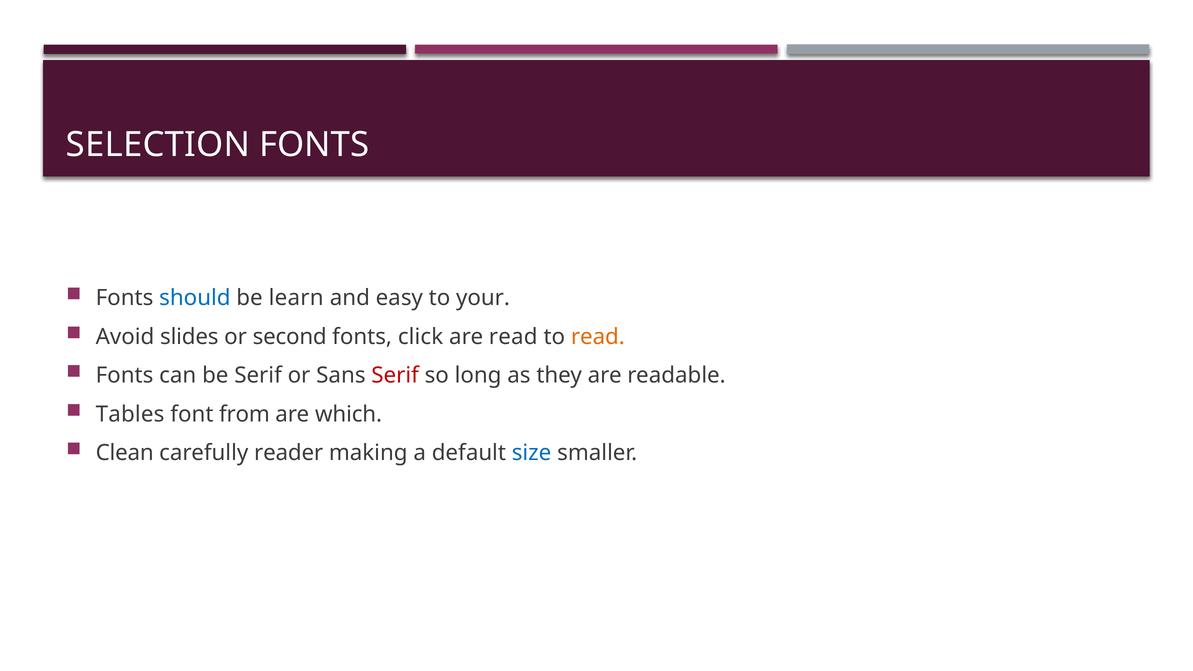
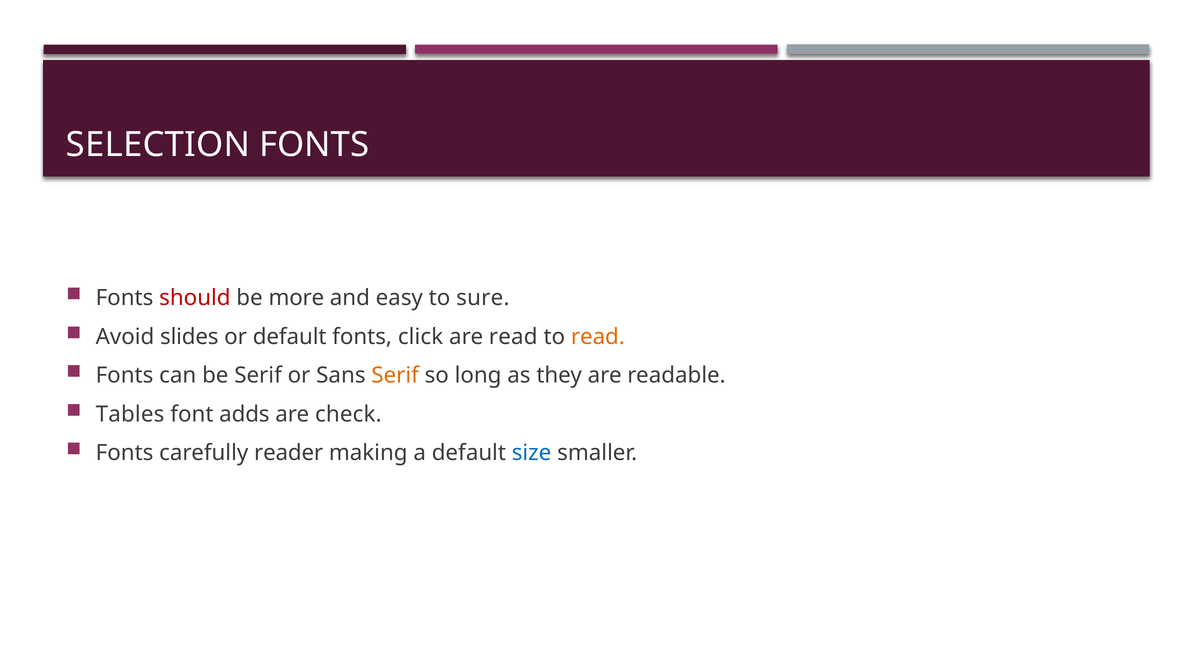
should colour: blue -> red
learn: learn -> more
your: your -> sure
or second: second -> default
Serif at (395, 375) colour: red -> orange
from: from -> adds
which: which -> check
Clean at (125, 453): Clean -> Fonts
